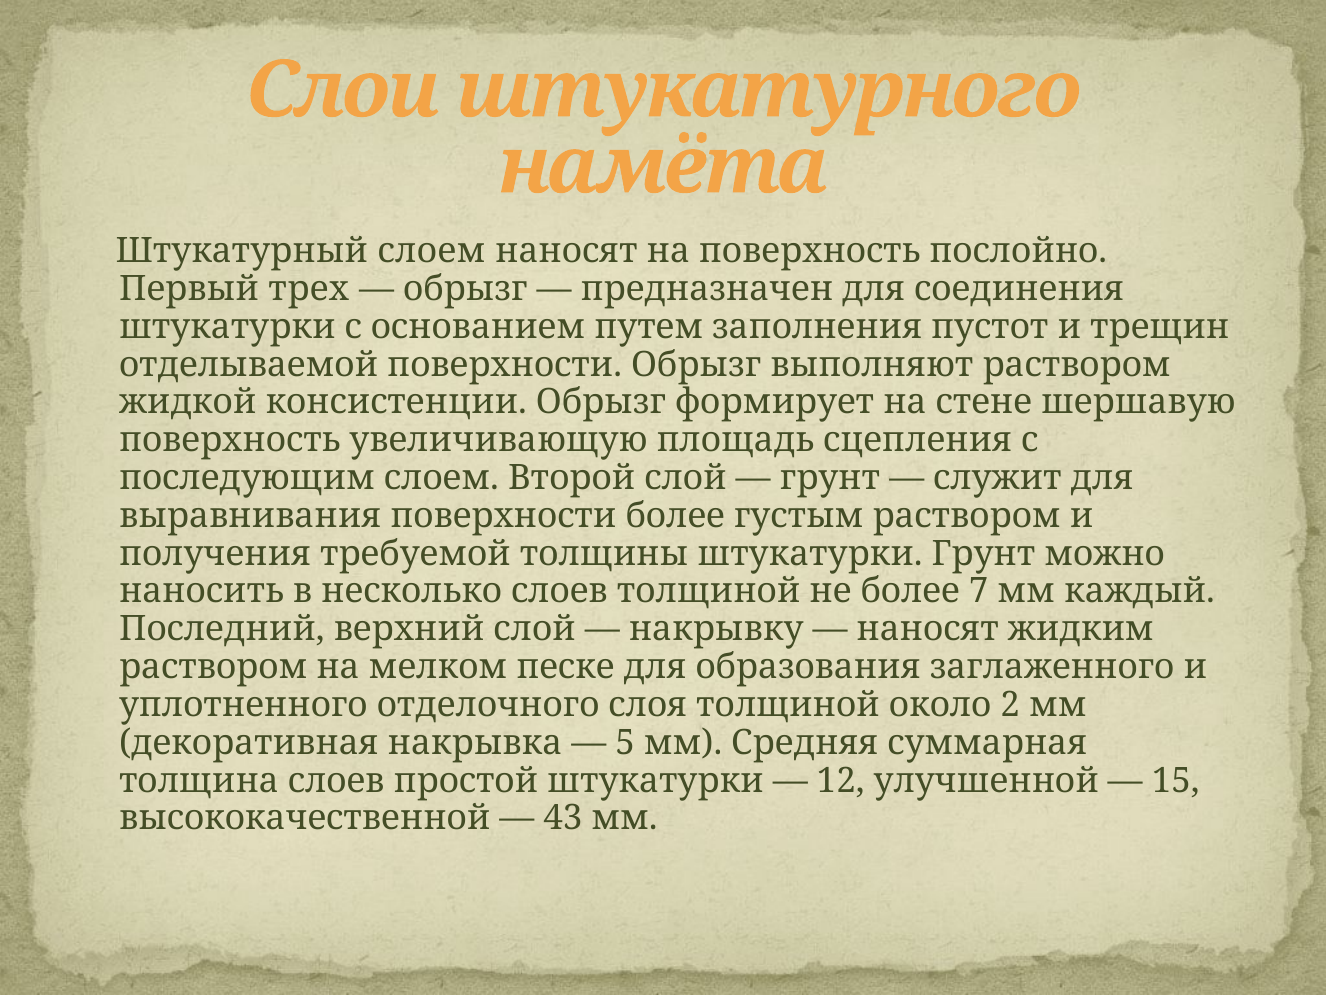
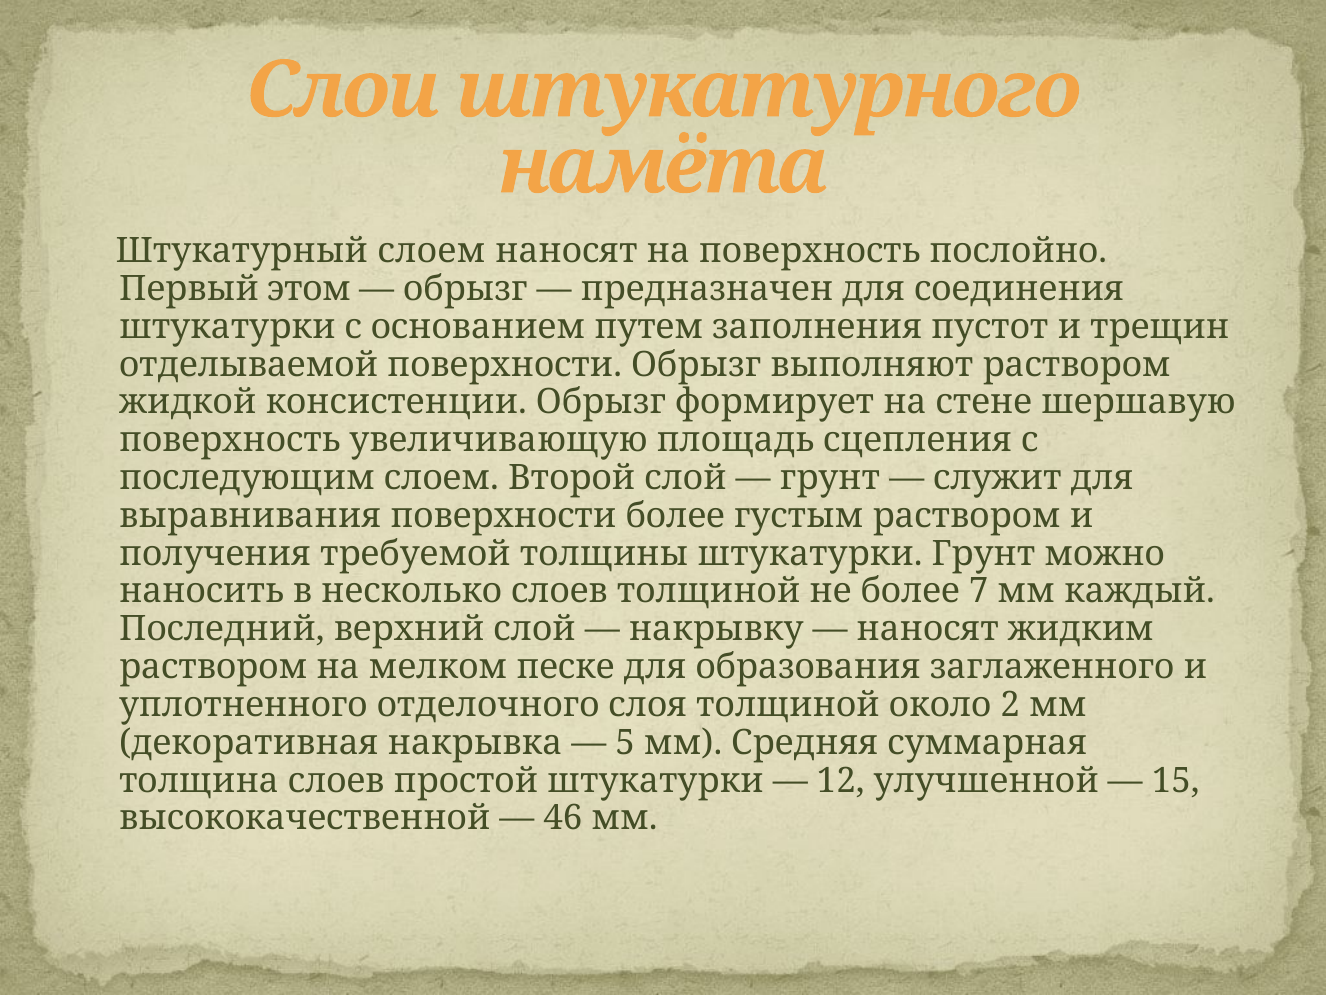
трех: трех -> этом
43: 43 -> 46
